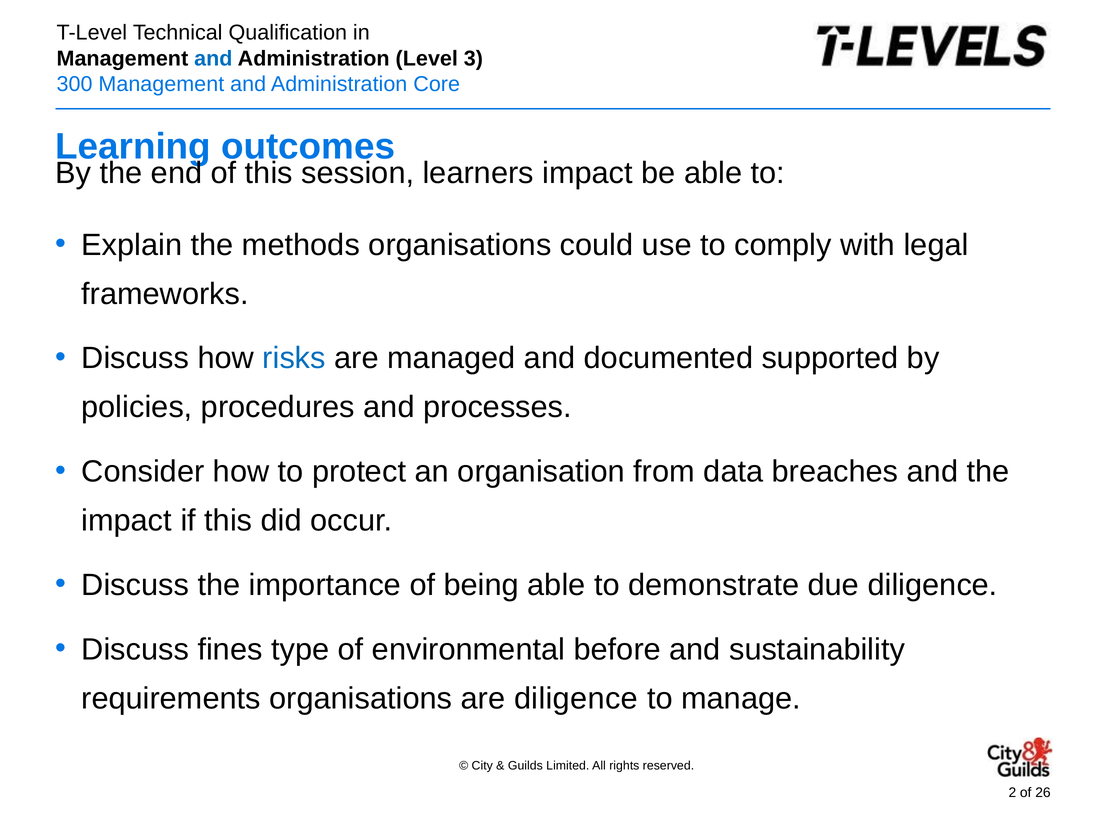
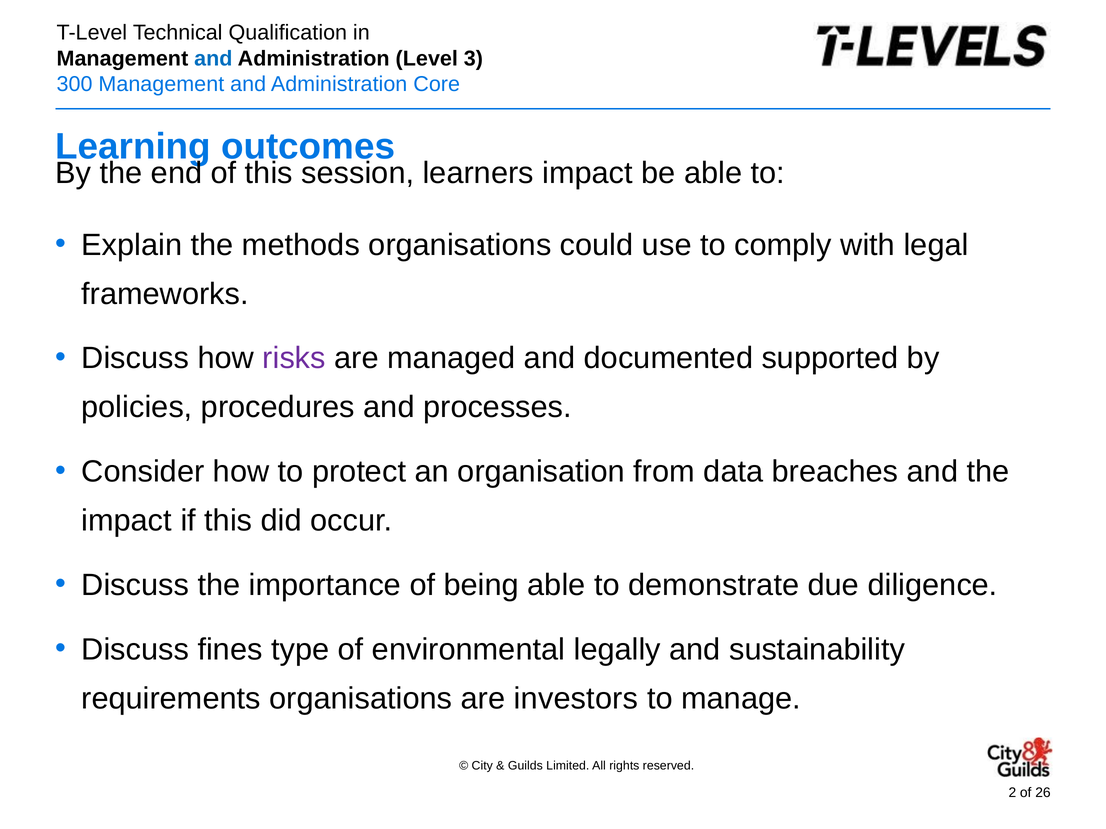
risks colour: blue -> purple
before: before -> legally
are diligence: diligence -> investors
